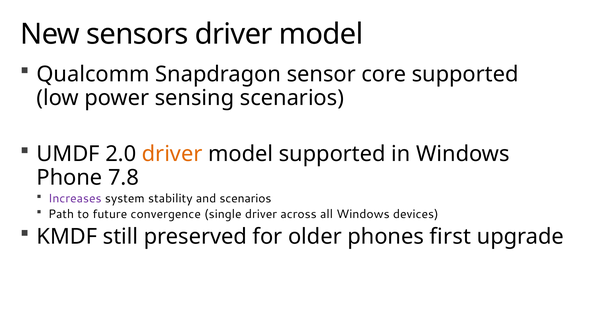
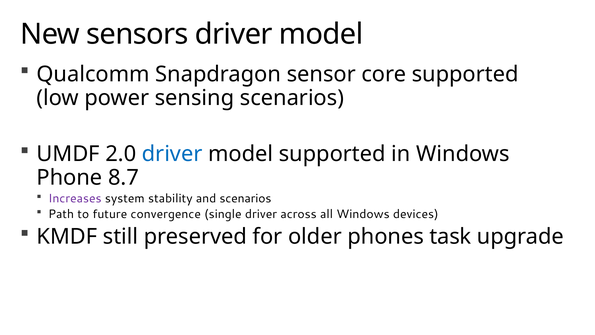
driver at (172, 154) colour: orange -> blue
7.8: 7.8 -> 8.7
first: first -> task
